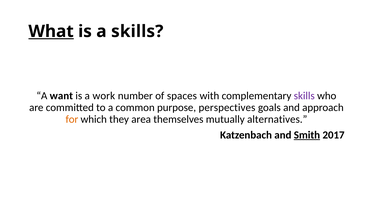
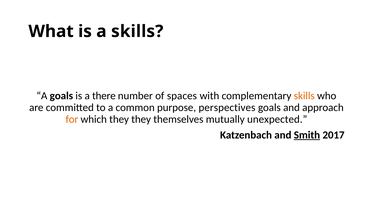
What underline: present -> none
A want: want -> goals
work: work -> there
skills at (304, 96) colour: purple -> orange
they area: area -> they
alternatives: alternatives -> unexpected
